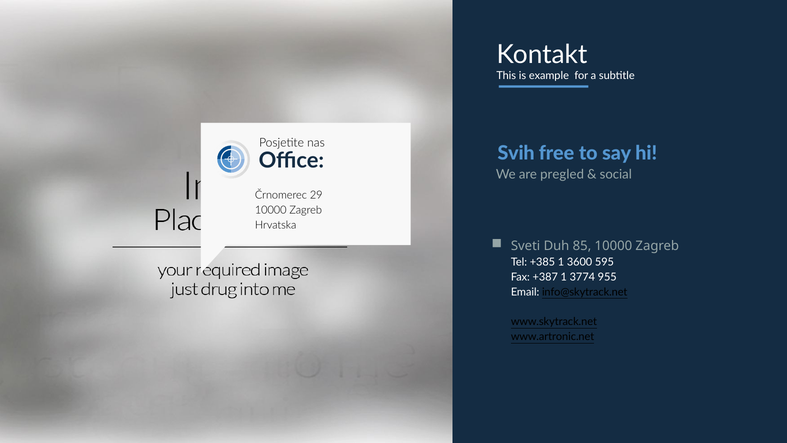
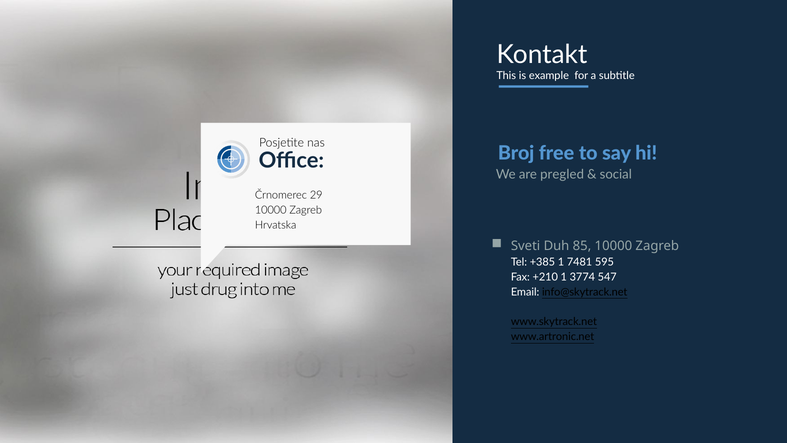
Svih: Svih -> Broj
3600: 3600 -> 7481
+387: +387 -> +210
955: 955 -> 547
